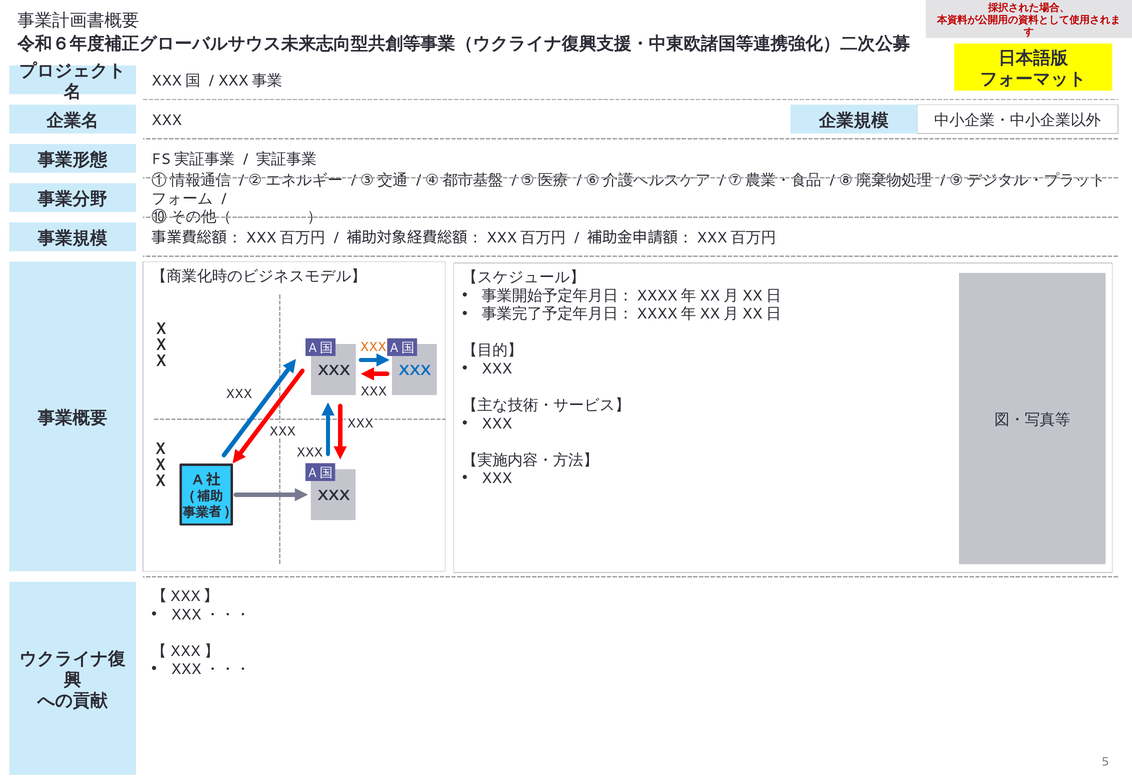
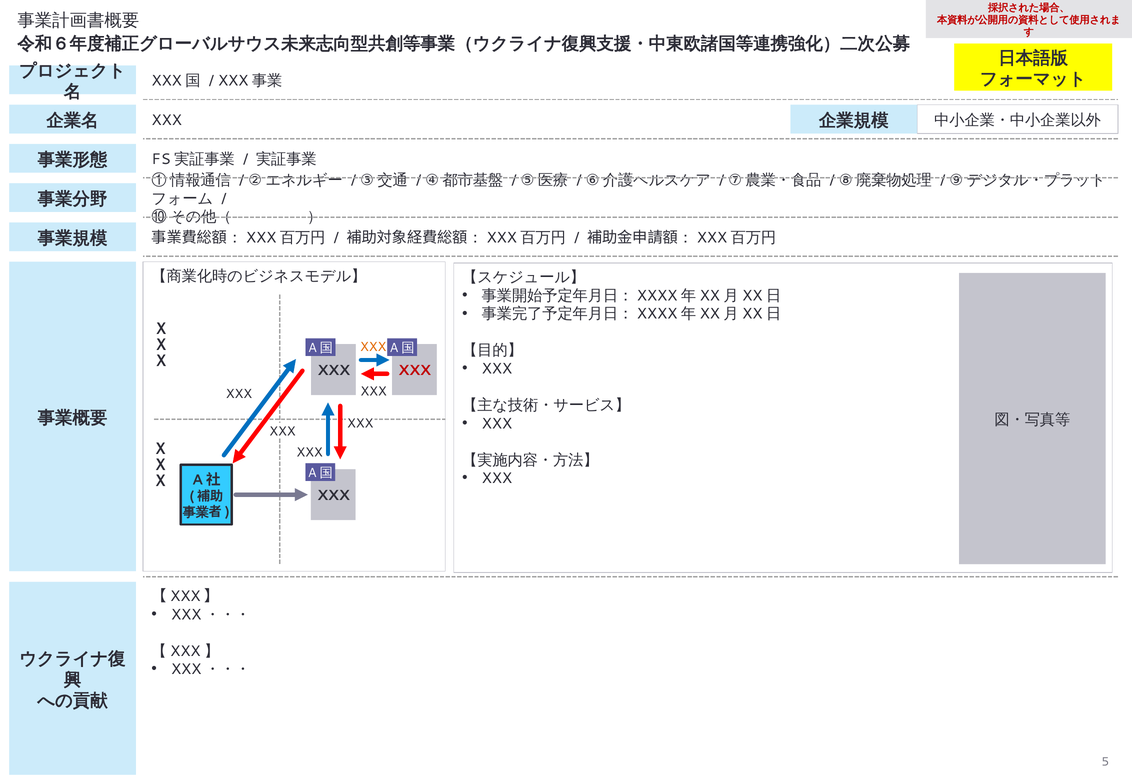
XXX at (414, 370) colour: blue -> red
